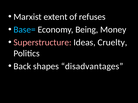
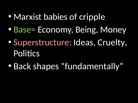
extent: extent -> babies
refuses: refuses -> cripple
Base= colour: light blue -> light green
disadvantages: disadvantages -> fundamentally
